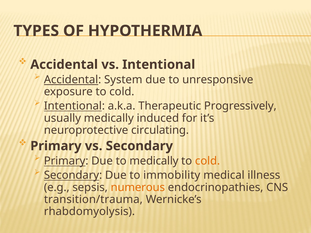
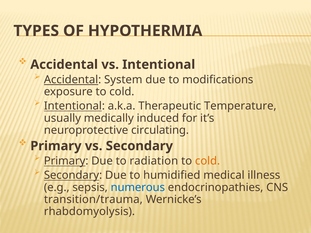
unresponsive: unresponsive -> modifications
Progressively: Progressively -> Temperature
to medically: medically -> radiation
immobility: immobility -> humidified
numerous colour: orange -> blue
